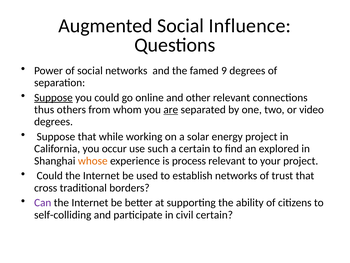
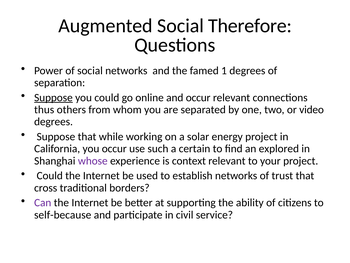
Influence: Influence -> Therefore
9: 9 -> 1
and other: other -> occur
are underline: present -> none
whose colour: orange -> purple
process: process -> context
self-colliding: self-colliding -> self-because
civil certain: certain -> service
